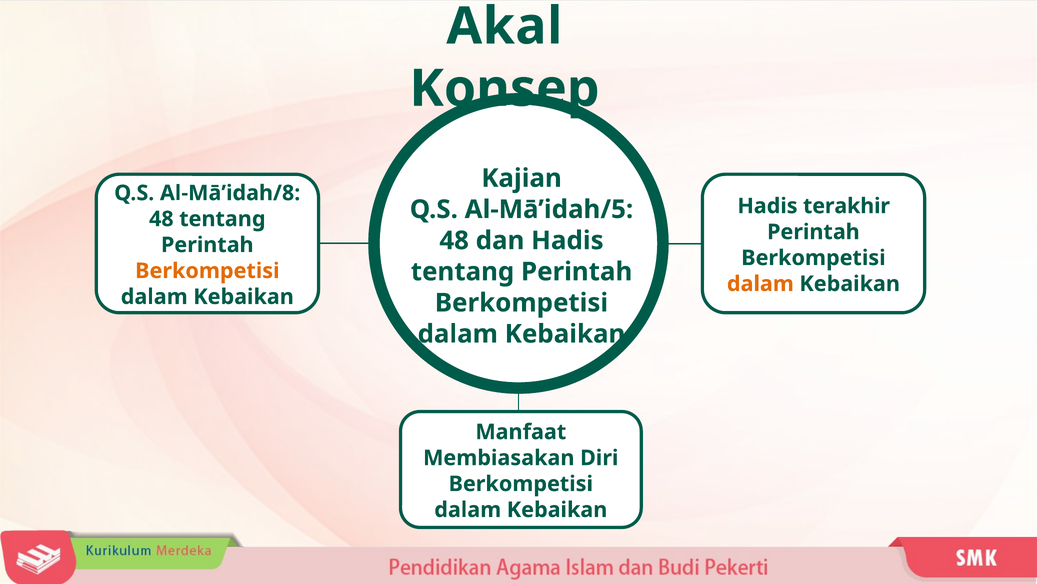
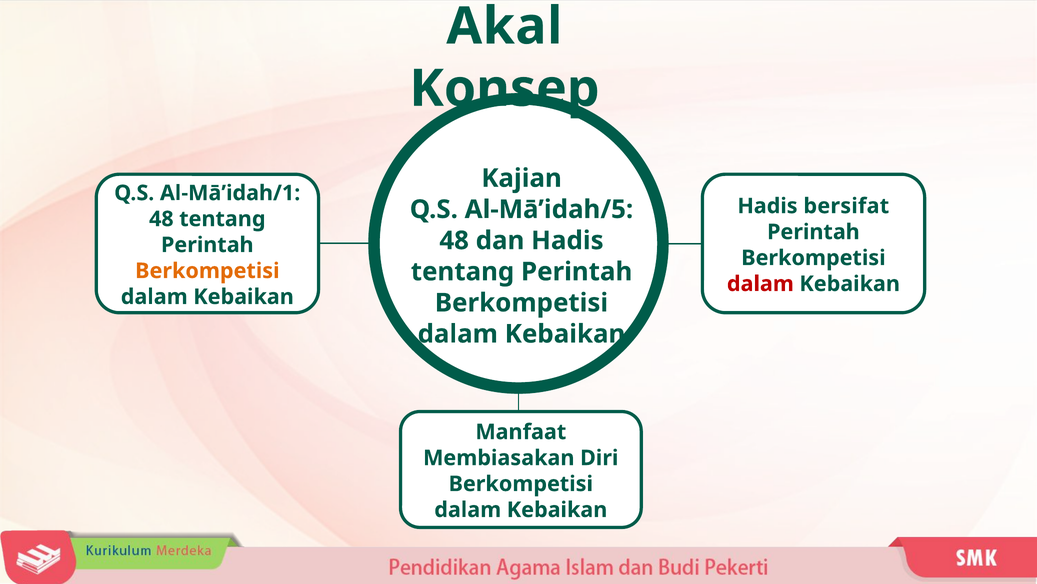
Al-Mā’idah/8: Al-Mā’idah/8 -> Al-Mā’idah/1
terakhir: terakhir -> bersifat
dalam at (760, 284) colour: orange -> red
